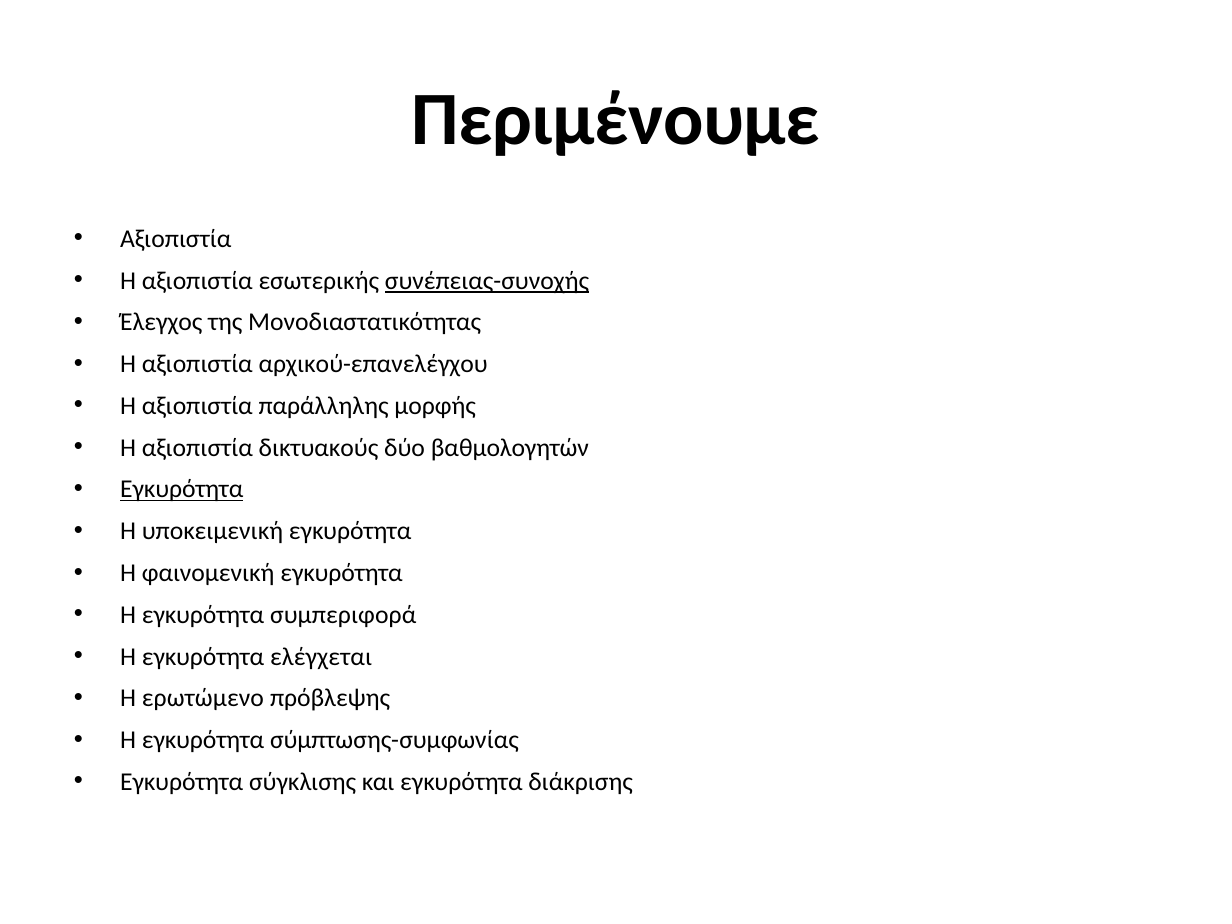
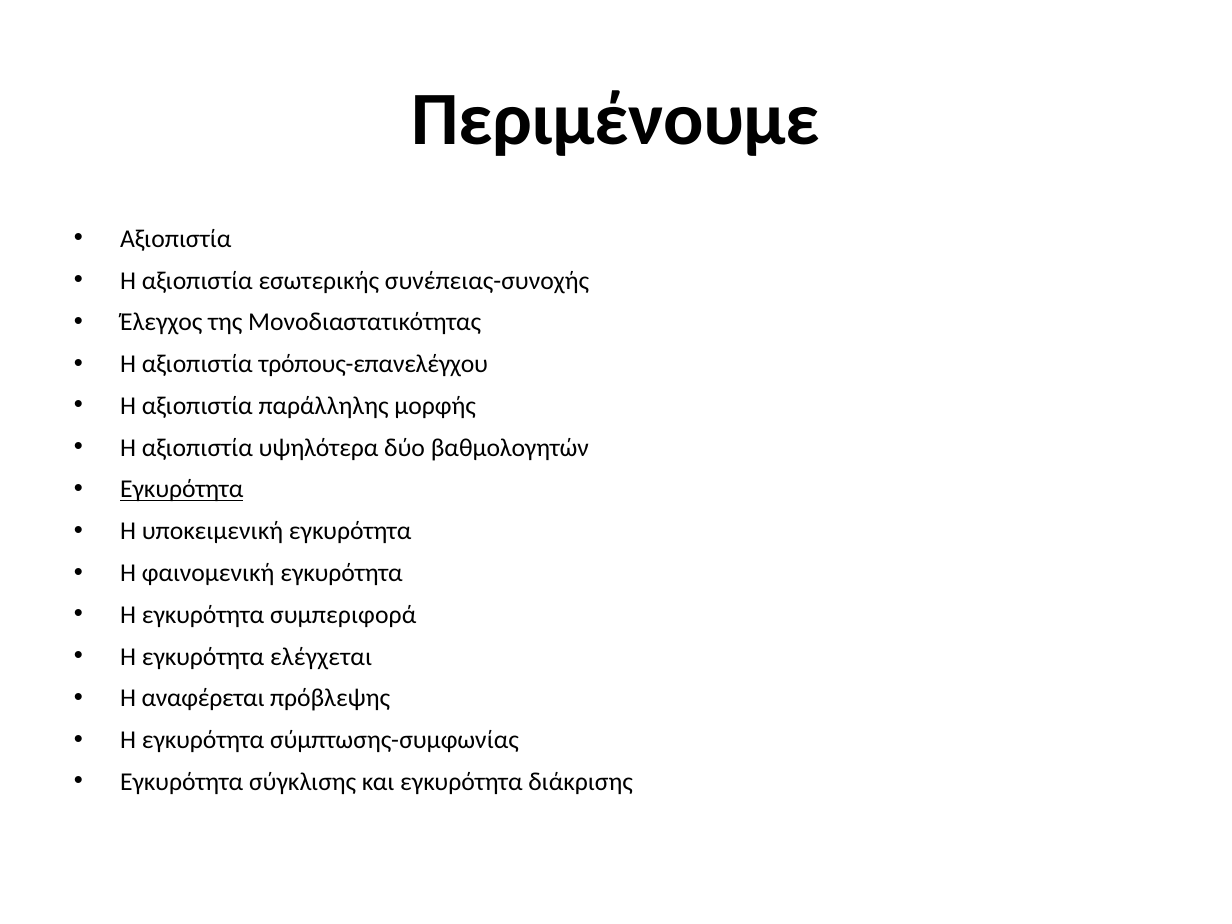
συνέπειας-συνοχής underline: present -> none
αρχικού-επανελέγχου: αρχικού-επανελέγχου -> τρόπους-επανελέγχου
δικτυακούς: δικτυακούς -> υψηλότερα
ερωτώμενο: ερωτώμενο -> αναφέρεται
